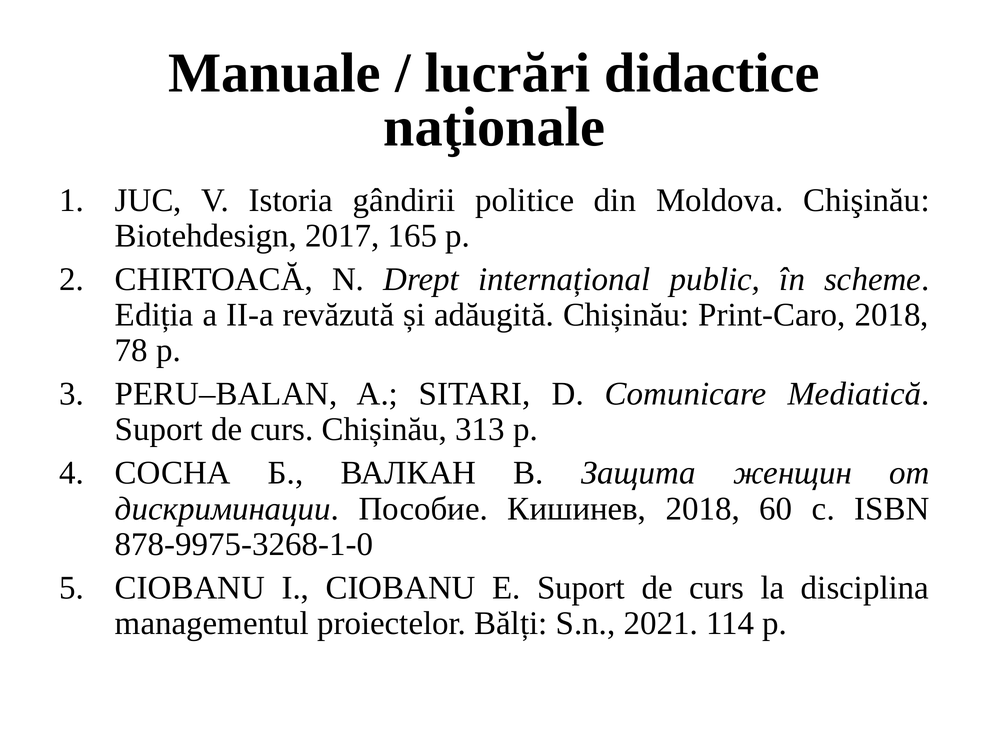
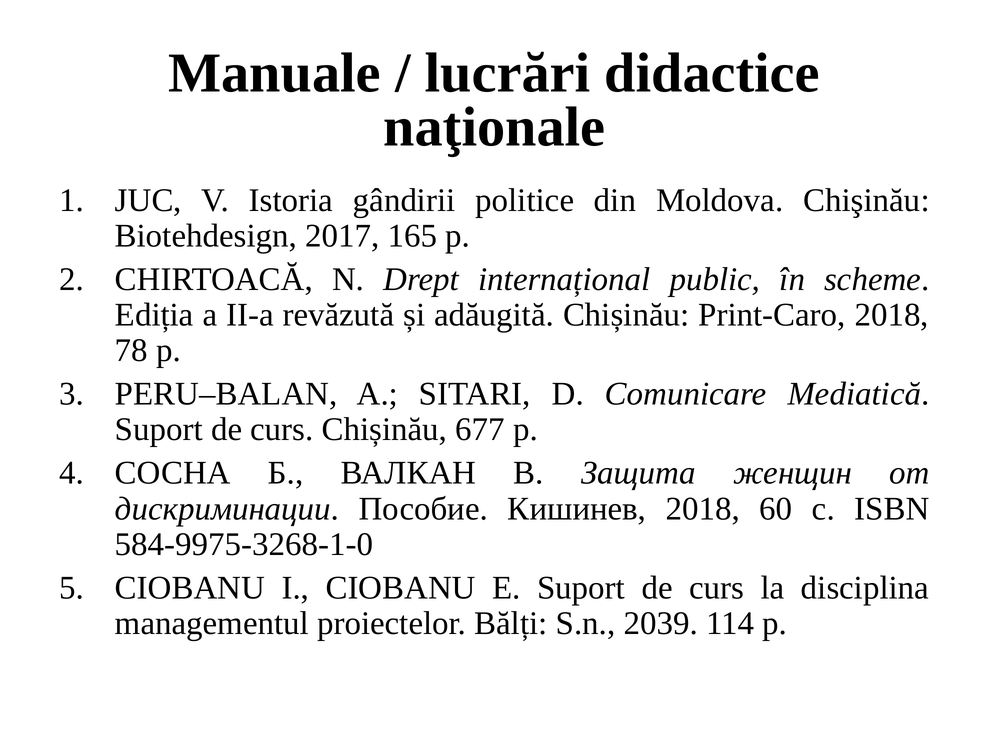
313: 313 -> 677
878-9975-3268-1-0: 878-9975-3268-1-0 -> 584-9975-3268-1-0
2021: 2021 -> 2039
